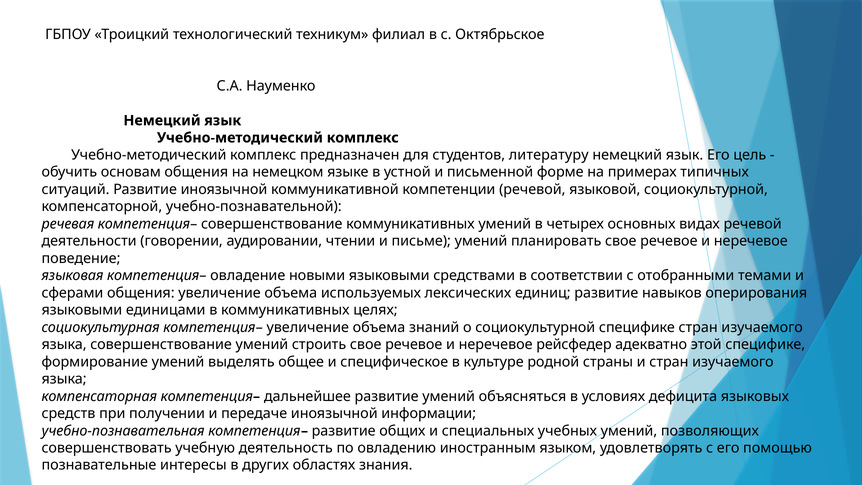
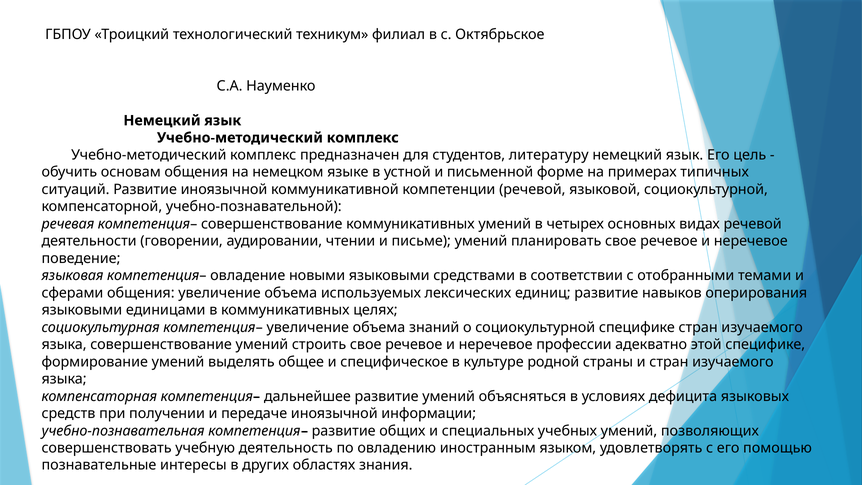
рейсфедер: рейсфедер -> профессии
